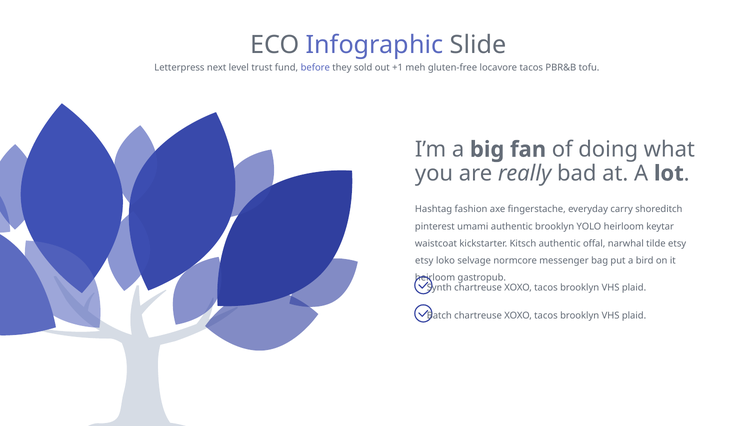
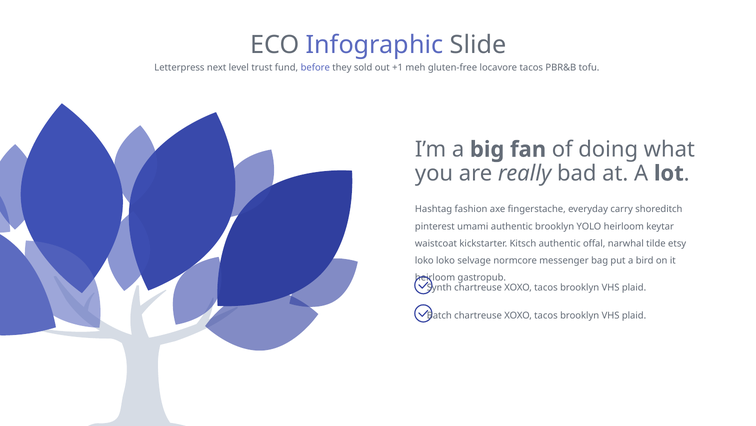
etsy at (424, 260): etsy -> loko
